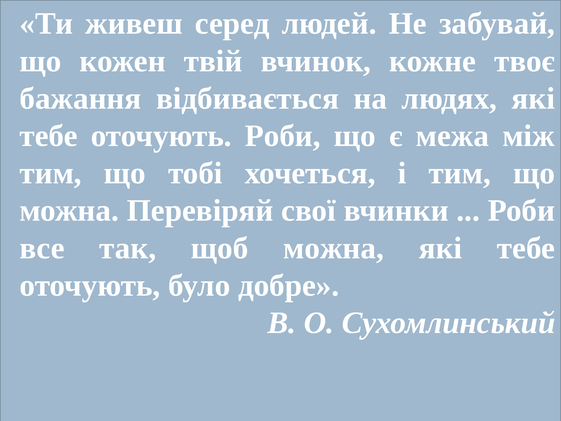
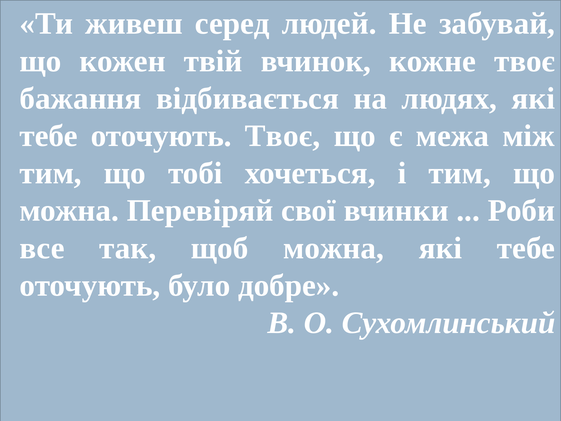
оточують Роби: Роби -> Твоє
